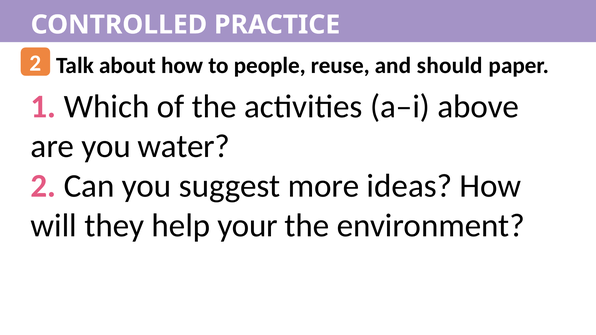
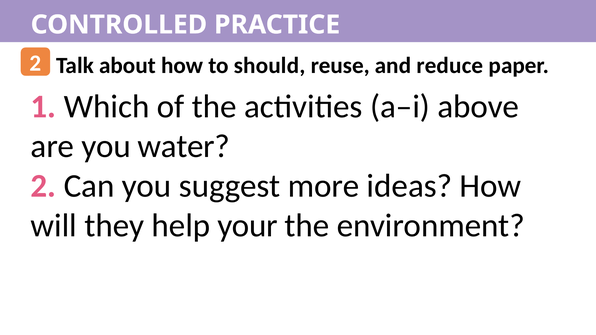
people: people -> should
should: should -> reduce
